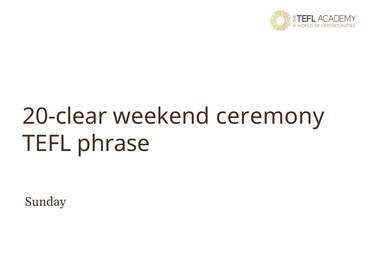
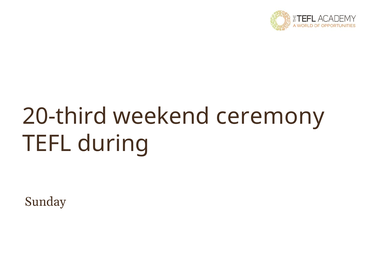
20-clear: 20-clear -> 20-third
phrase: phrase -> during
